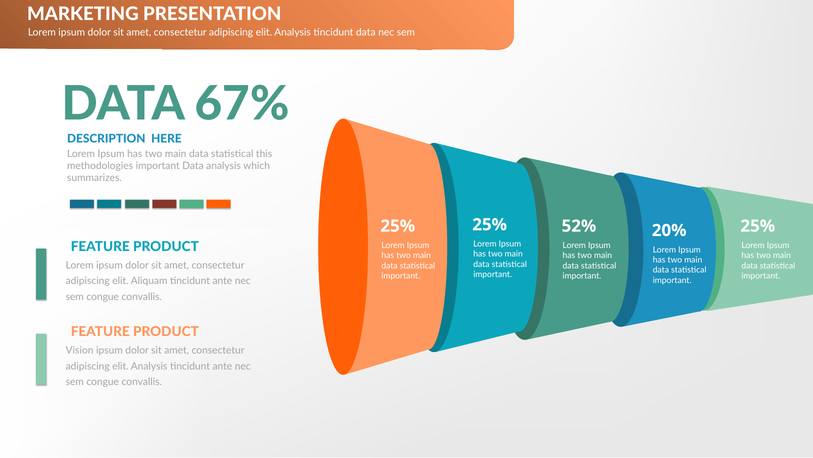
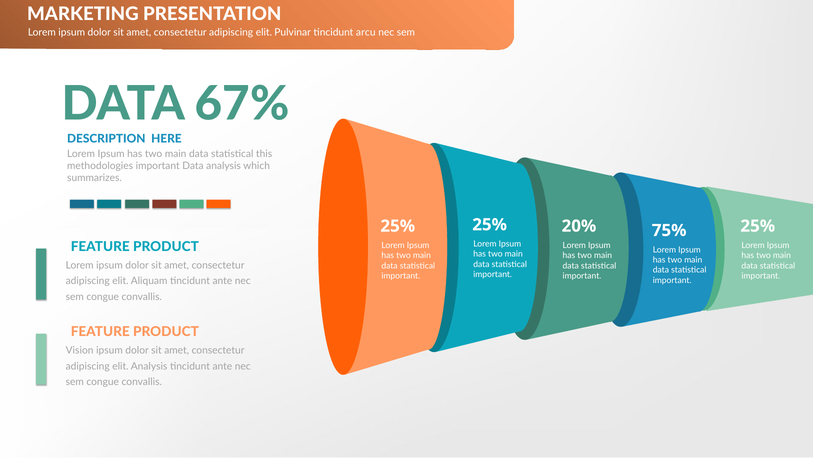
Analysis at (293, 33): Analysis -> Pulvinar
tincidunt data: data -> arcu
52%: 52% -> 20%
20%: 20% -> 75%
